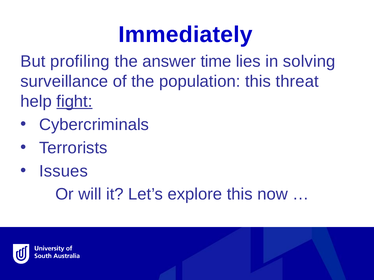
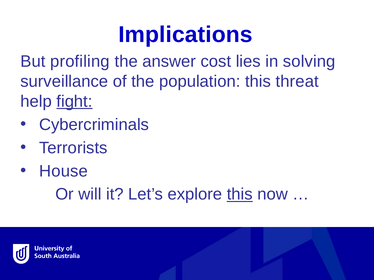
Immediately: Immediately -> Implications
time: time -> cost
Issues: Issues -> House
this at (240, 195) underline: none -> present
